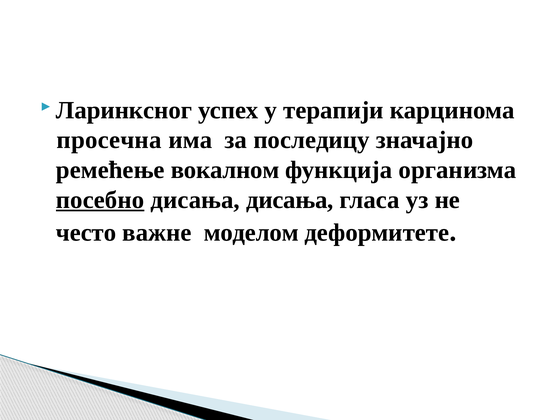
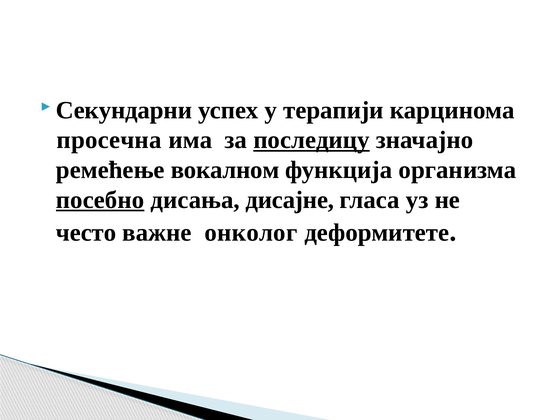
Ларинксног: Ларинксног -> Секундарни
последицу underline: none -> present
дисања дисања: дисања -> дисајне
моделом: моделом -> онколог
